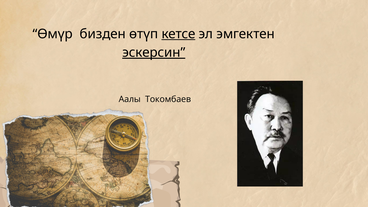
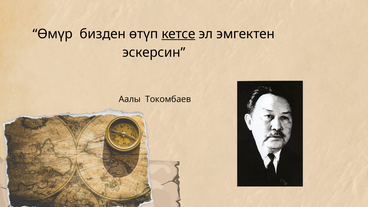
эскерсин underline: present -> none
